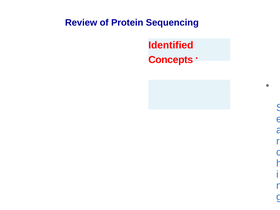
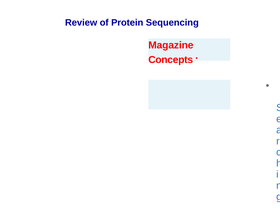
Identified: Identified -> Magazine
